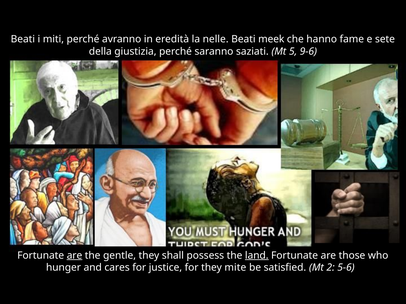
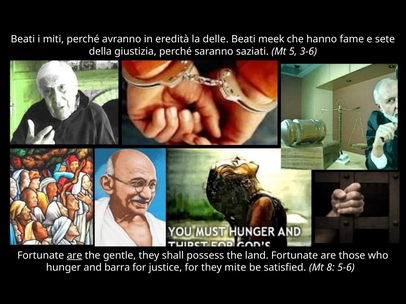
nelle: nelle -> delle
9-6: 9-6 -> 3-6
land underline: present -> none
cares: cares -> barra
2: 2 -> 8
